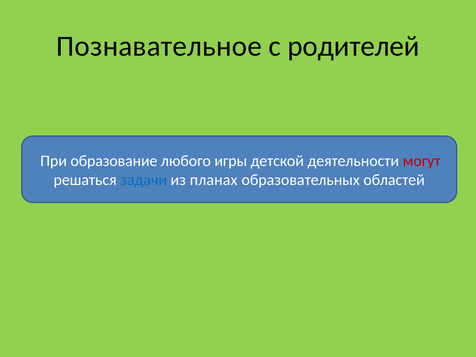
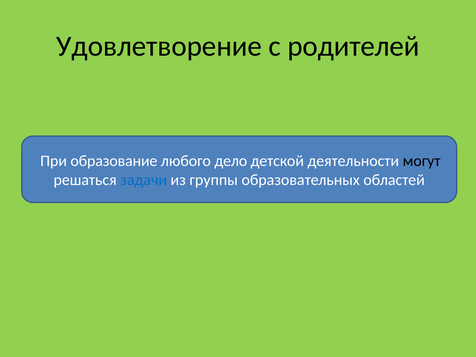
Познавательное: Познавательное -> Удовлетворение
игры: игры -> дело
могут colour: red -> black
планах: планах -> группы
